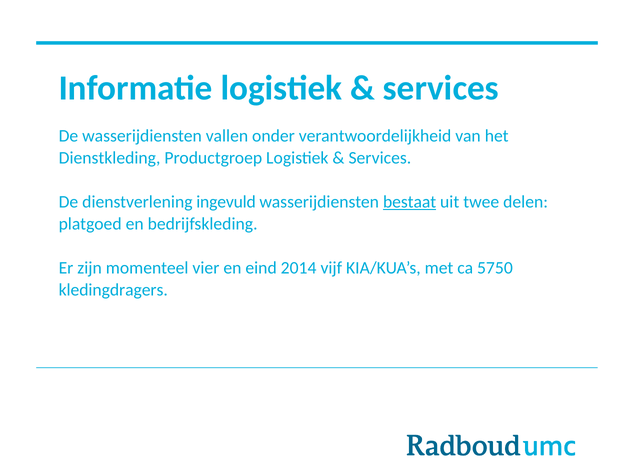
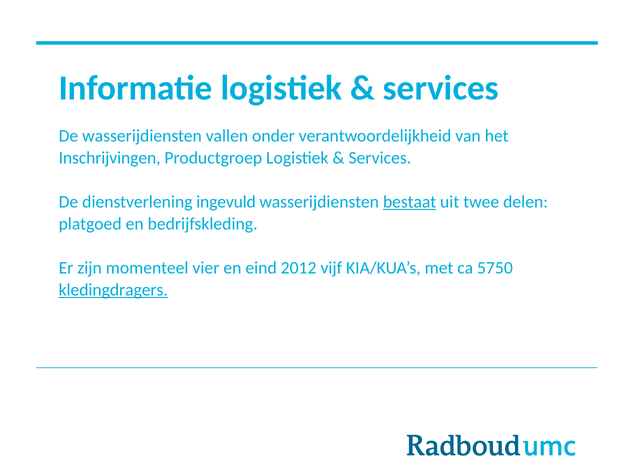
Dienstkleding: Dienstkleding -> Inschrijvingen
2014: 2014 -> 2012
kledingdragers underline: none -> present
